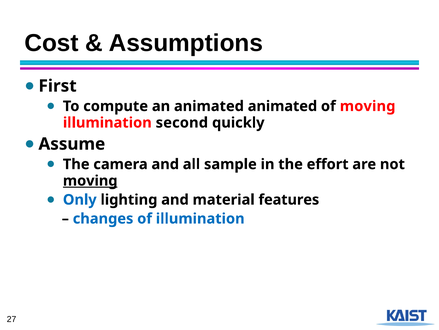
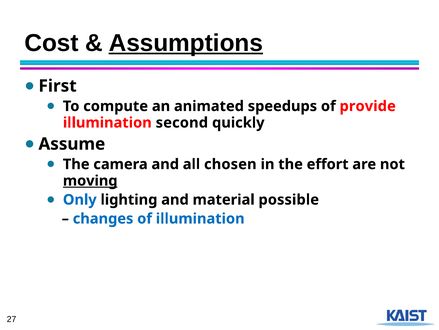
Assumptions underline: none -> present
animated animated: animated -> speedups
of moving: moving -> provide
sample: sample -> chosen
features: features -> possible
